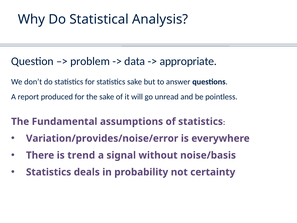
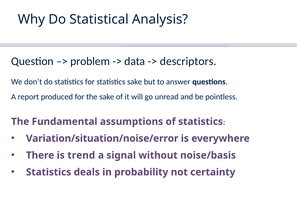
appropriate: appropriate -> descriptors
Variation/provides/noise/error: Variation/provides/noise/error -> Variation/situation/noise/error
